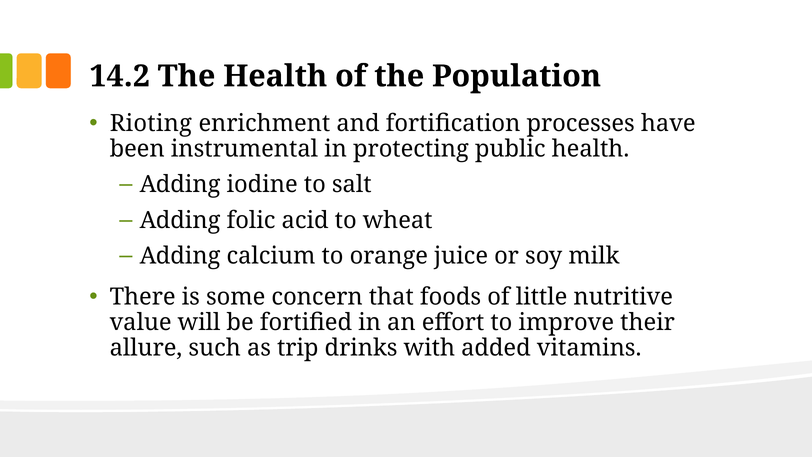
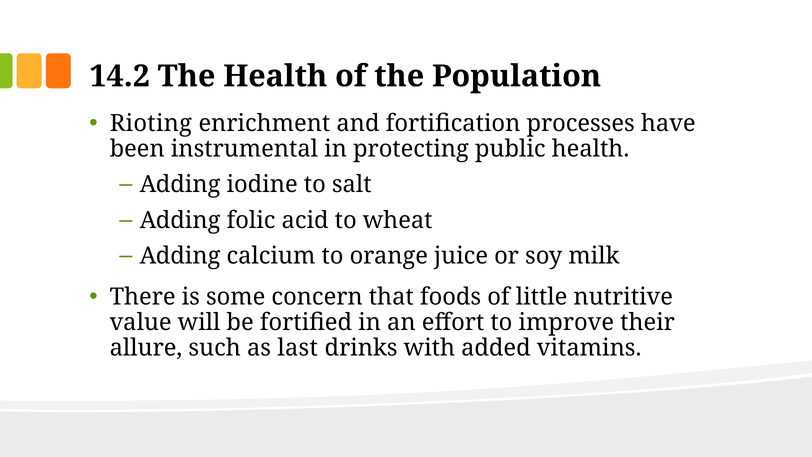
trip: trip -> last
